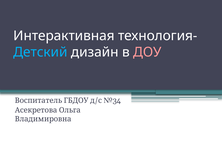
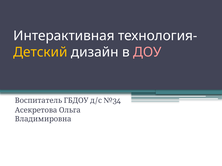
Детский colour: light blue -> yellow
